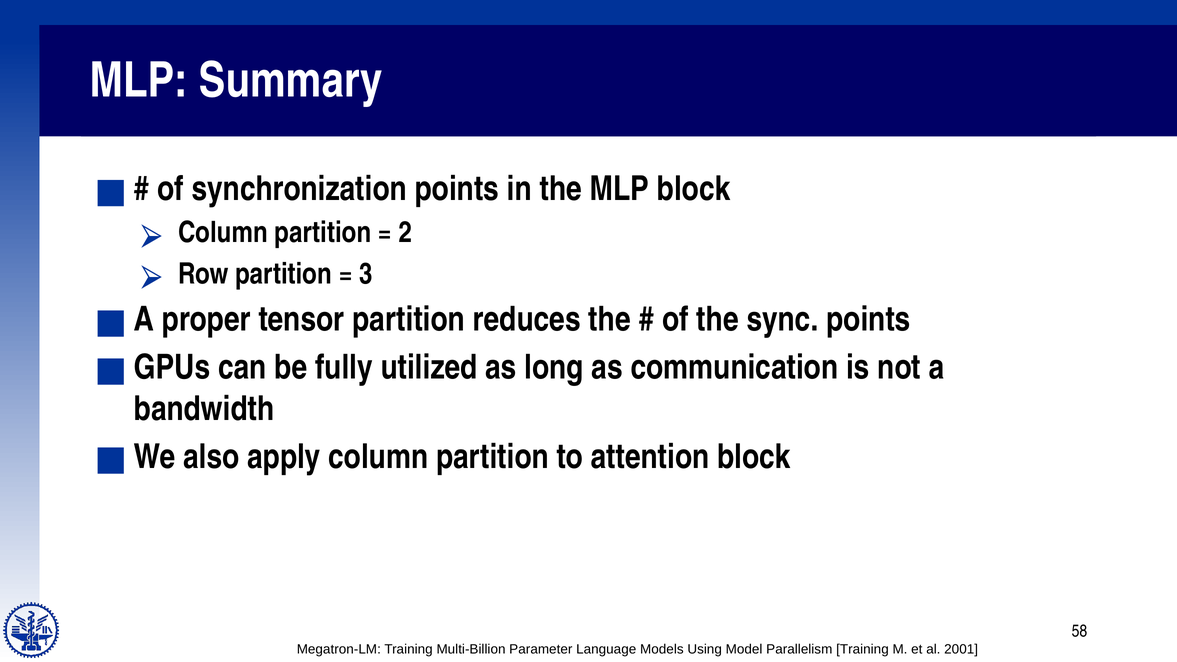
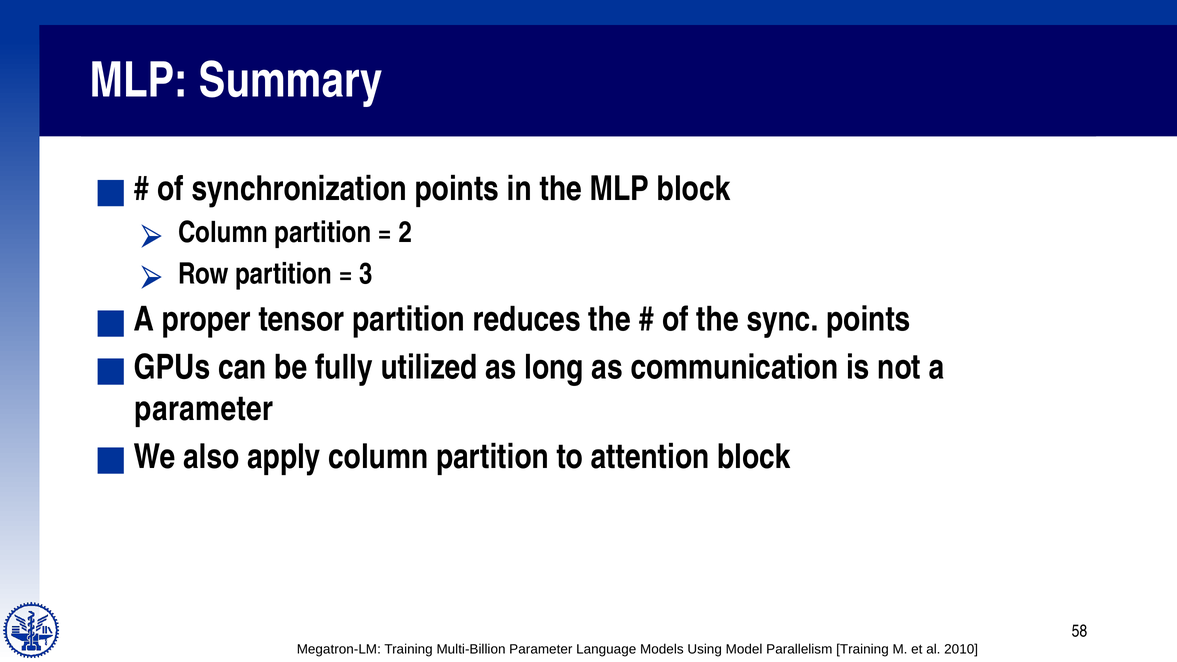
bandwidth at (204, 409): bandwidth -> parameter
2001: 2001 -> 2010
